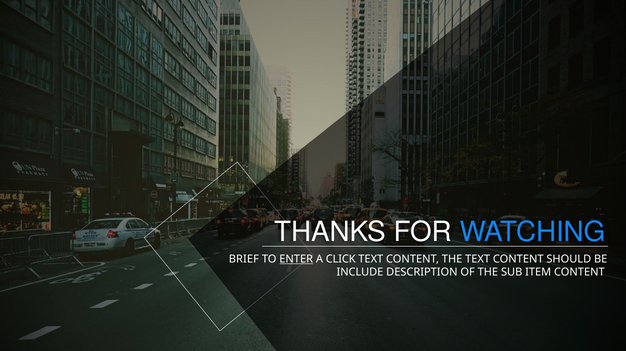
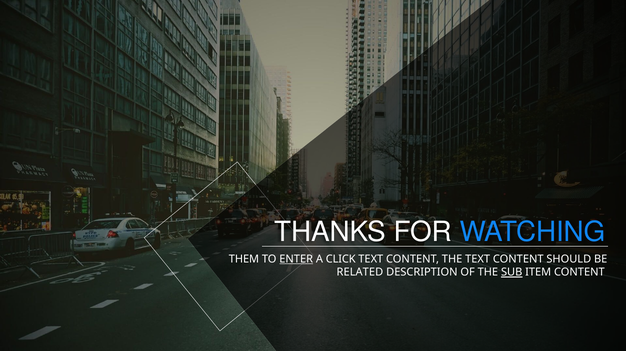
BRIEF: BRIEF -> THEM
INCLUDE: INCLUDE -> RELATED
SUB underline: none -> present
